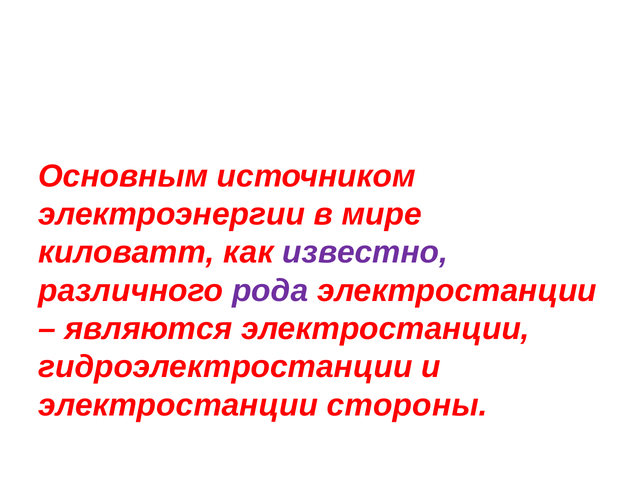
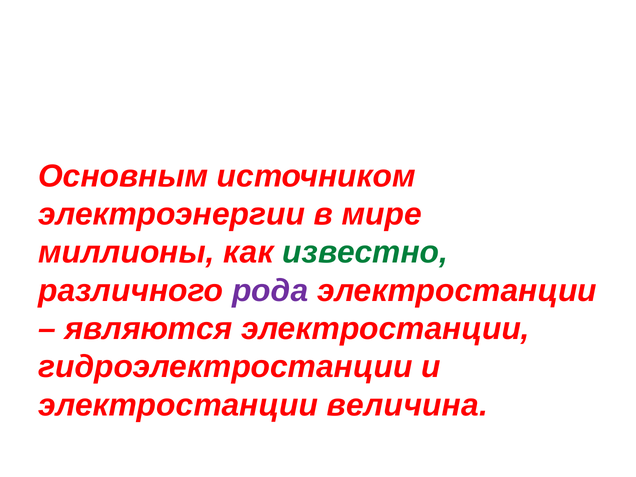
киловатт: киловатт -> миллионы
известно colour: purple -> green
стороны: стороны -> величина
